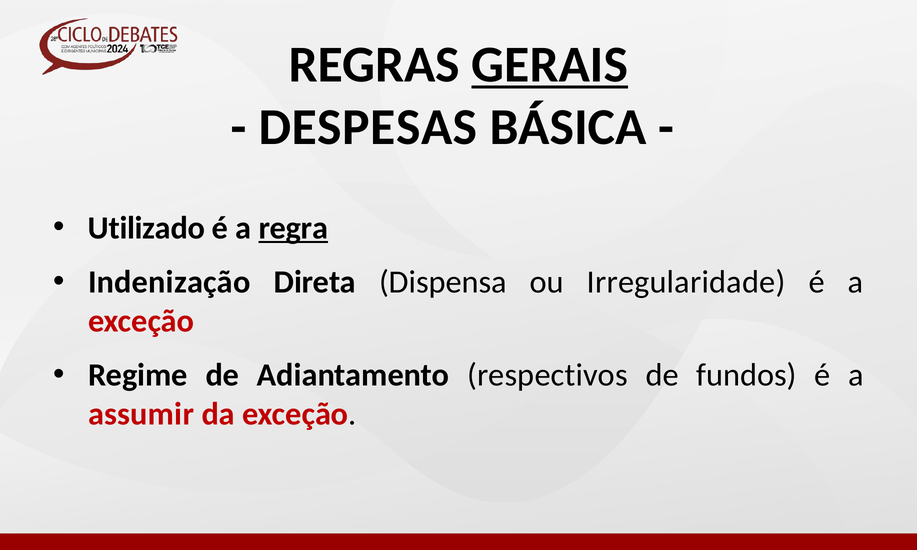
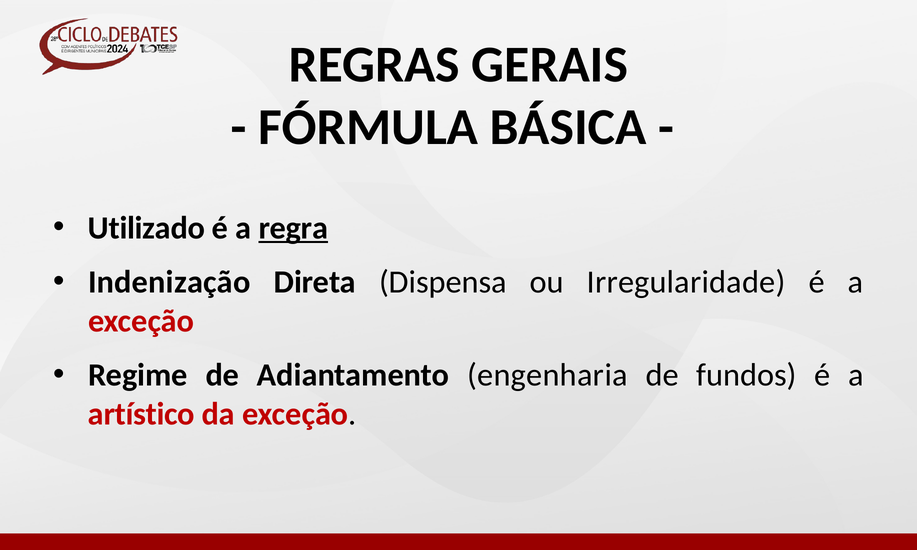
GERAIS underline: present -> none
DESPESAS: DESPESAS -> FÓRMULA
respectivos: respectivos -> engenharia
assumir: assumir -> artístico
